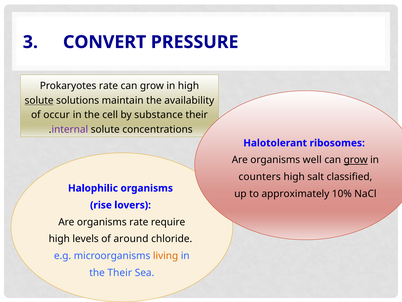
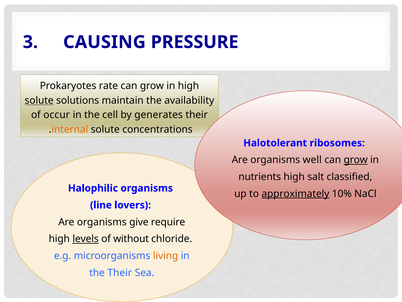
CONVERT: CONVERT -> CAUSING
substance: substance -> generates
internal colour: purple -> orange
counters: counters -> nutrients
approximately underline: none -> present
rise: rise -> line
organisms rate: rate -> give
levels underline: none -> present
around: around -> without
